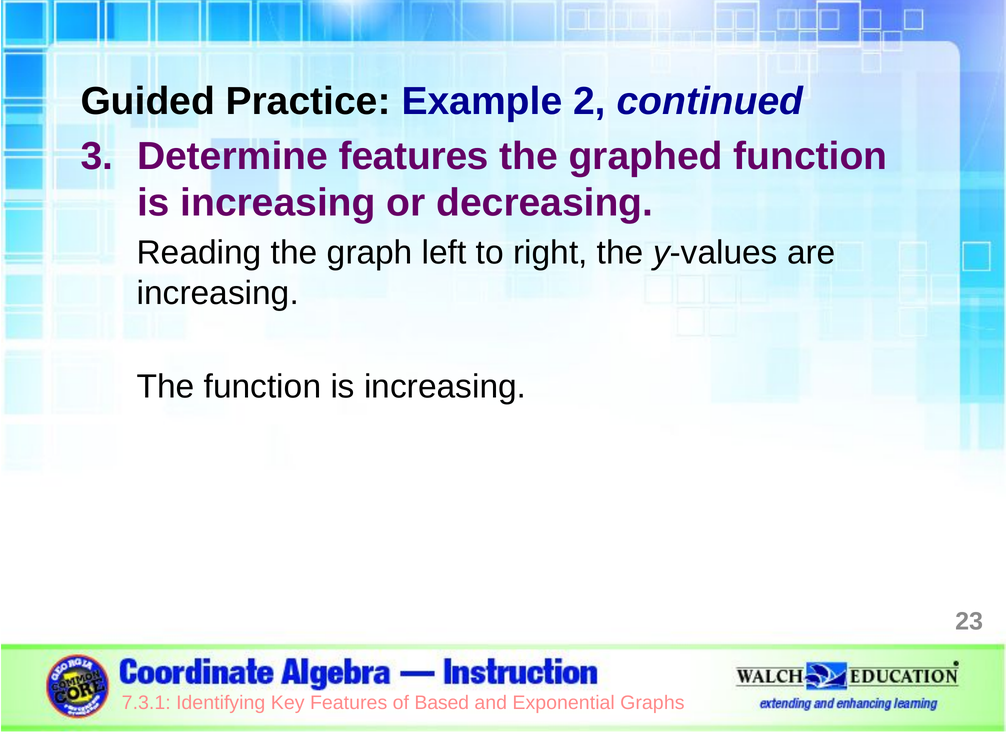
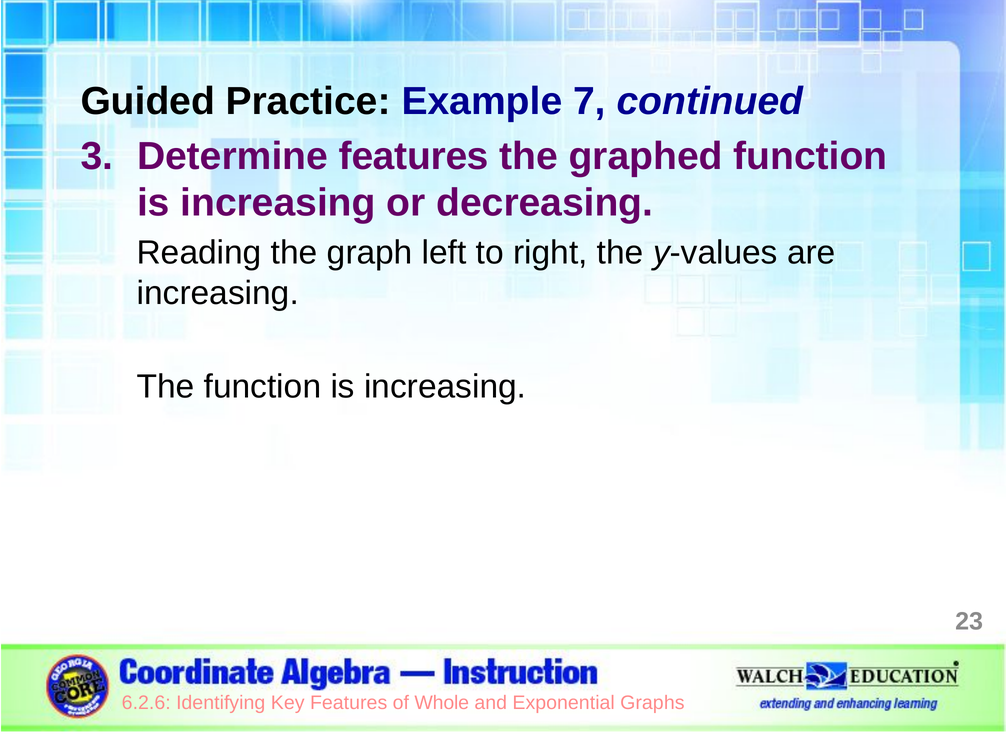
2: 2 -> 7
7.3.1: 7.3.1 -> 6.2.6
Based: Based -> Whole
